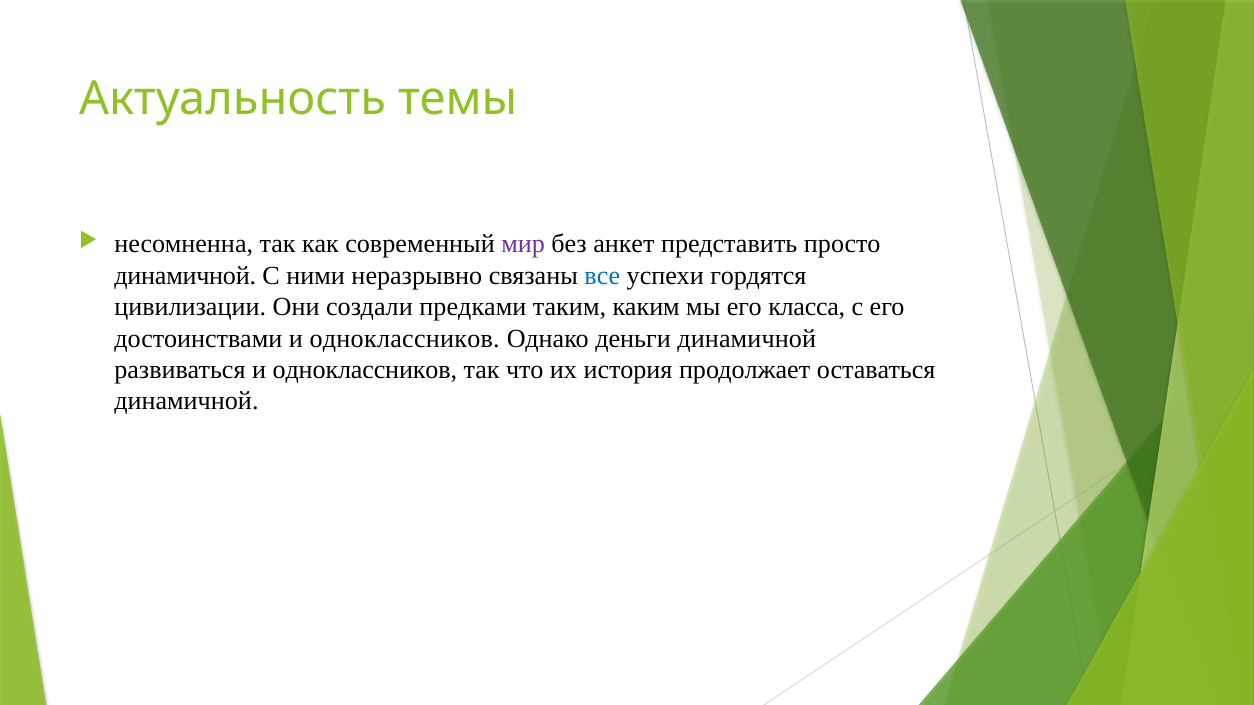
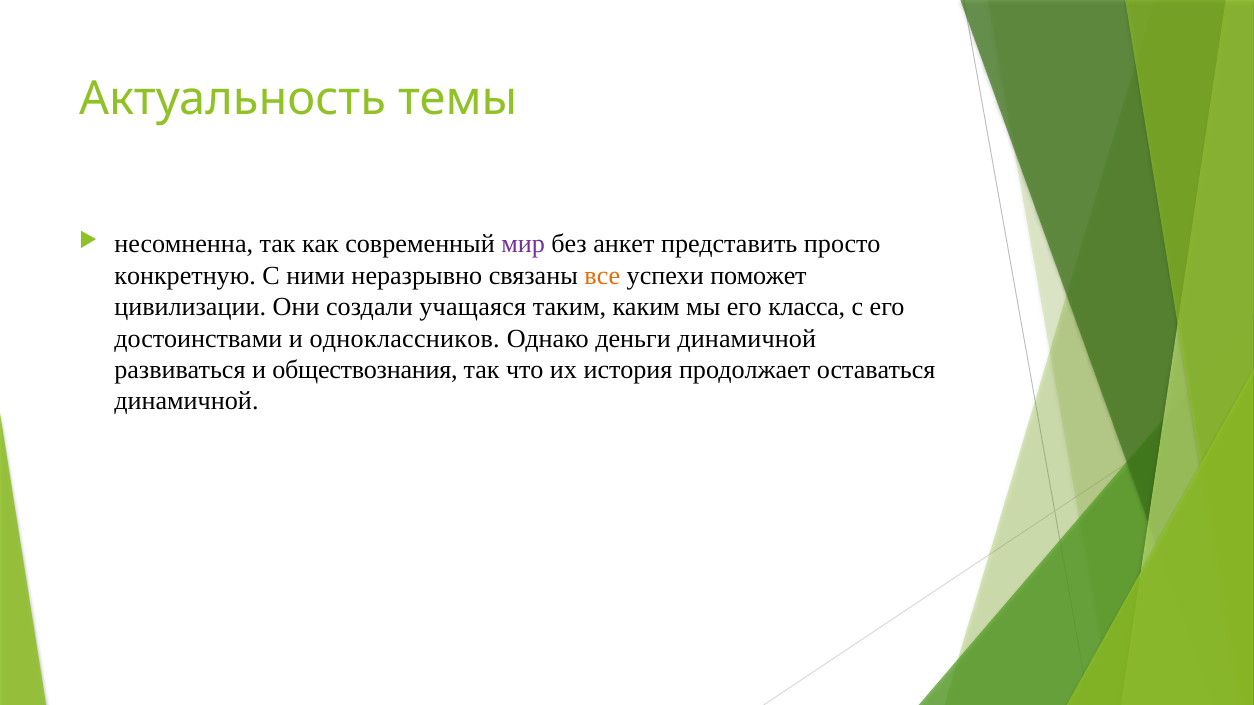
динамичной at (185, 276): динамичной -> конкретную
все colour: blue -> orange
гордятся: гордятся -> поможет
предками: предками -> учащаяся
развиваться и одноклассников: одноклассников -> обществознания
